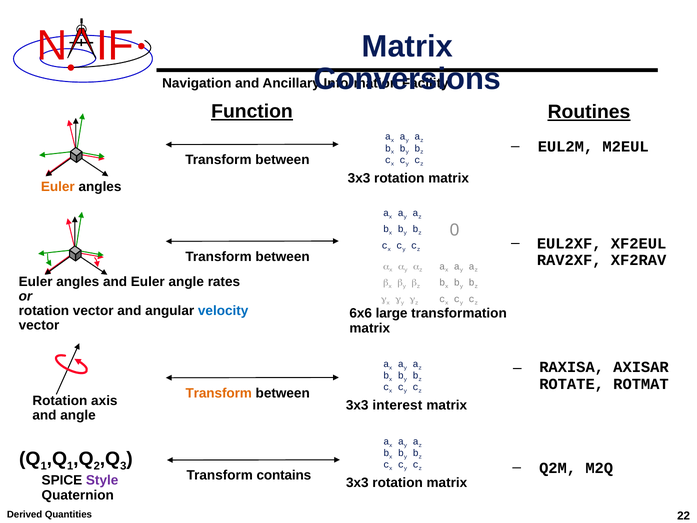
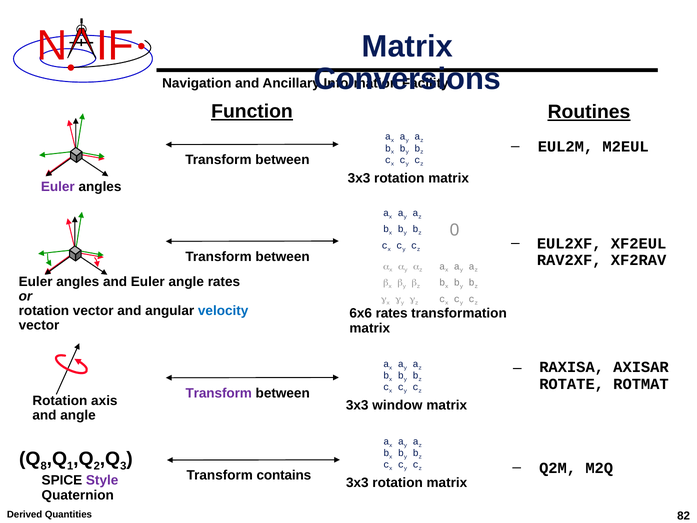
Euler at (58, 187) colour: orange -> purple
6x6 large: large -> rates
Transform at (219, 393) colour: orange -> purple
interest: interest -> window
1 at (44, 466): 1 -> 8
22: 22 -> 82
